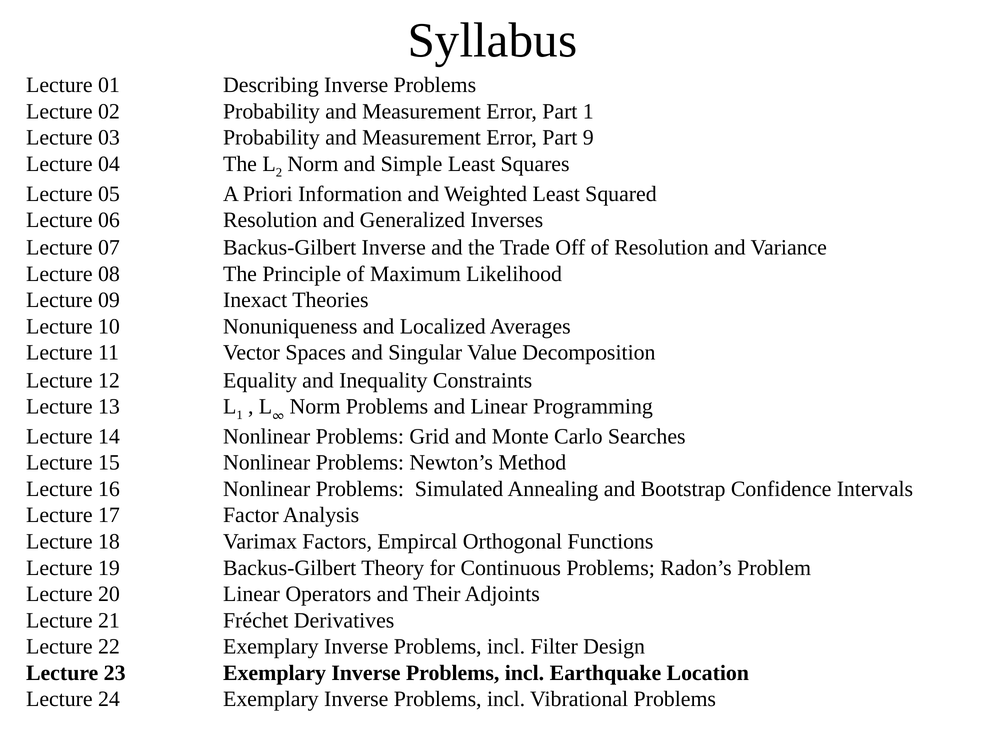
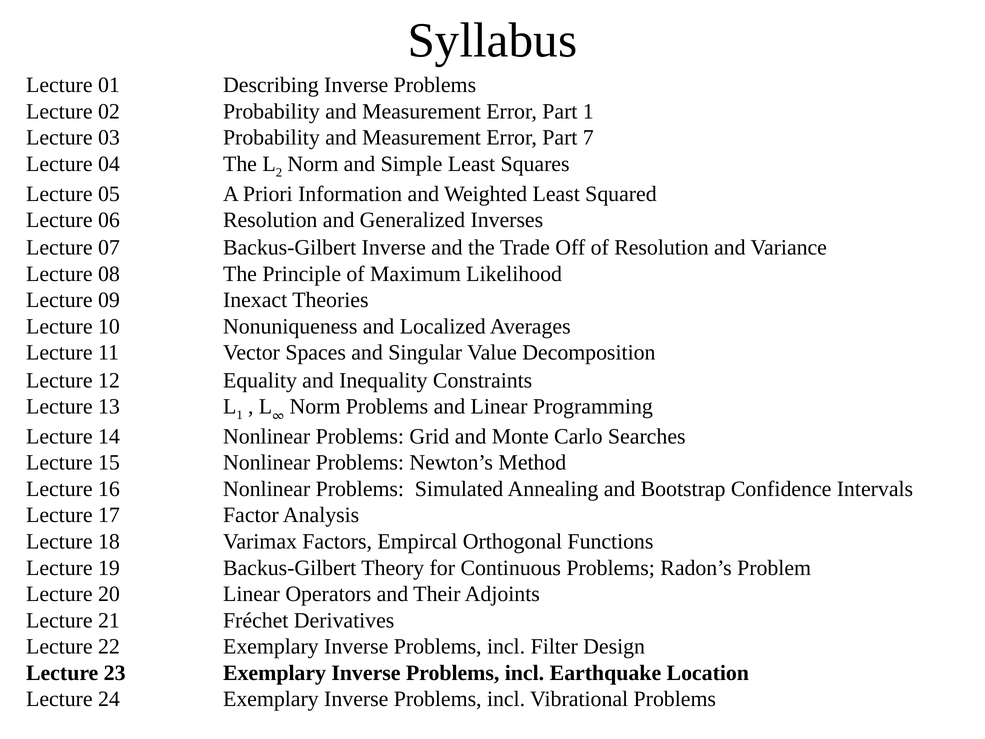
9: 9 -> 7
